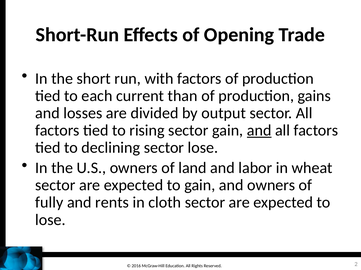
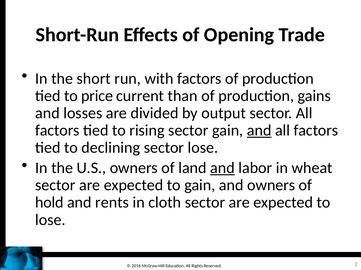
each: each -> price
and at (222, 168) underline: none -> present
fully: fully -> hold
